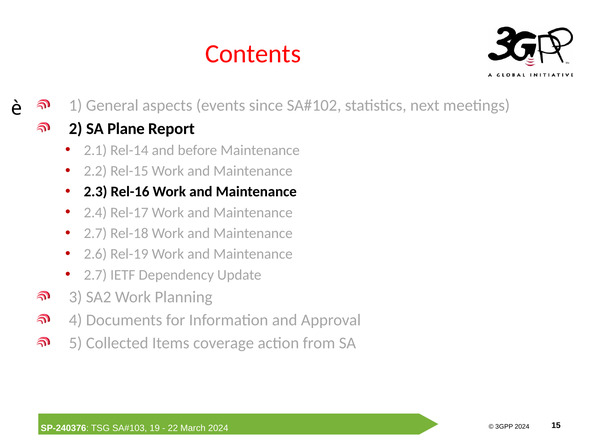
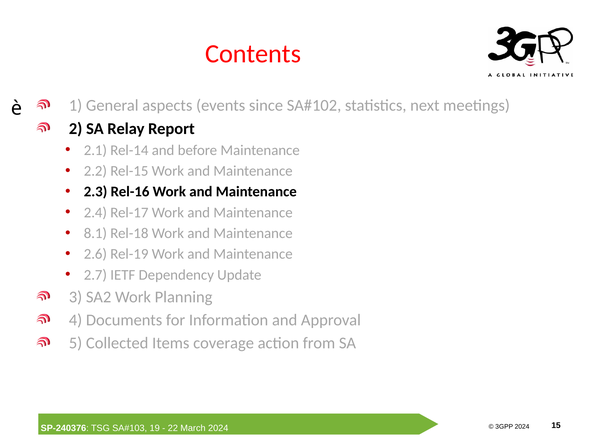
Plane: Plane -> Relay
2.7 at (95, 233): 2.7 -> 8.1
